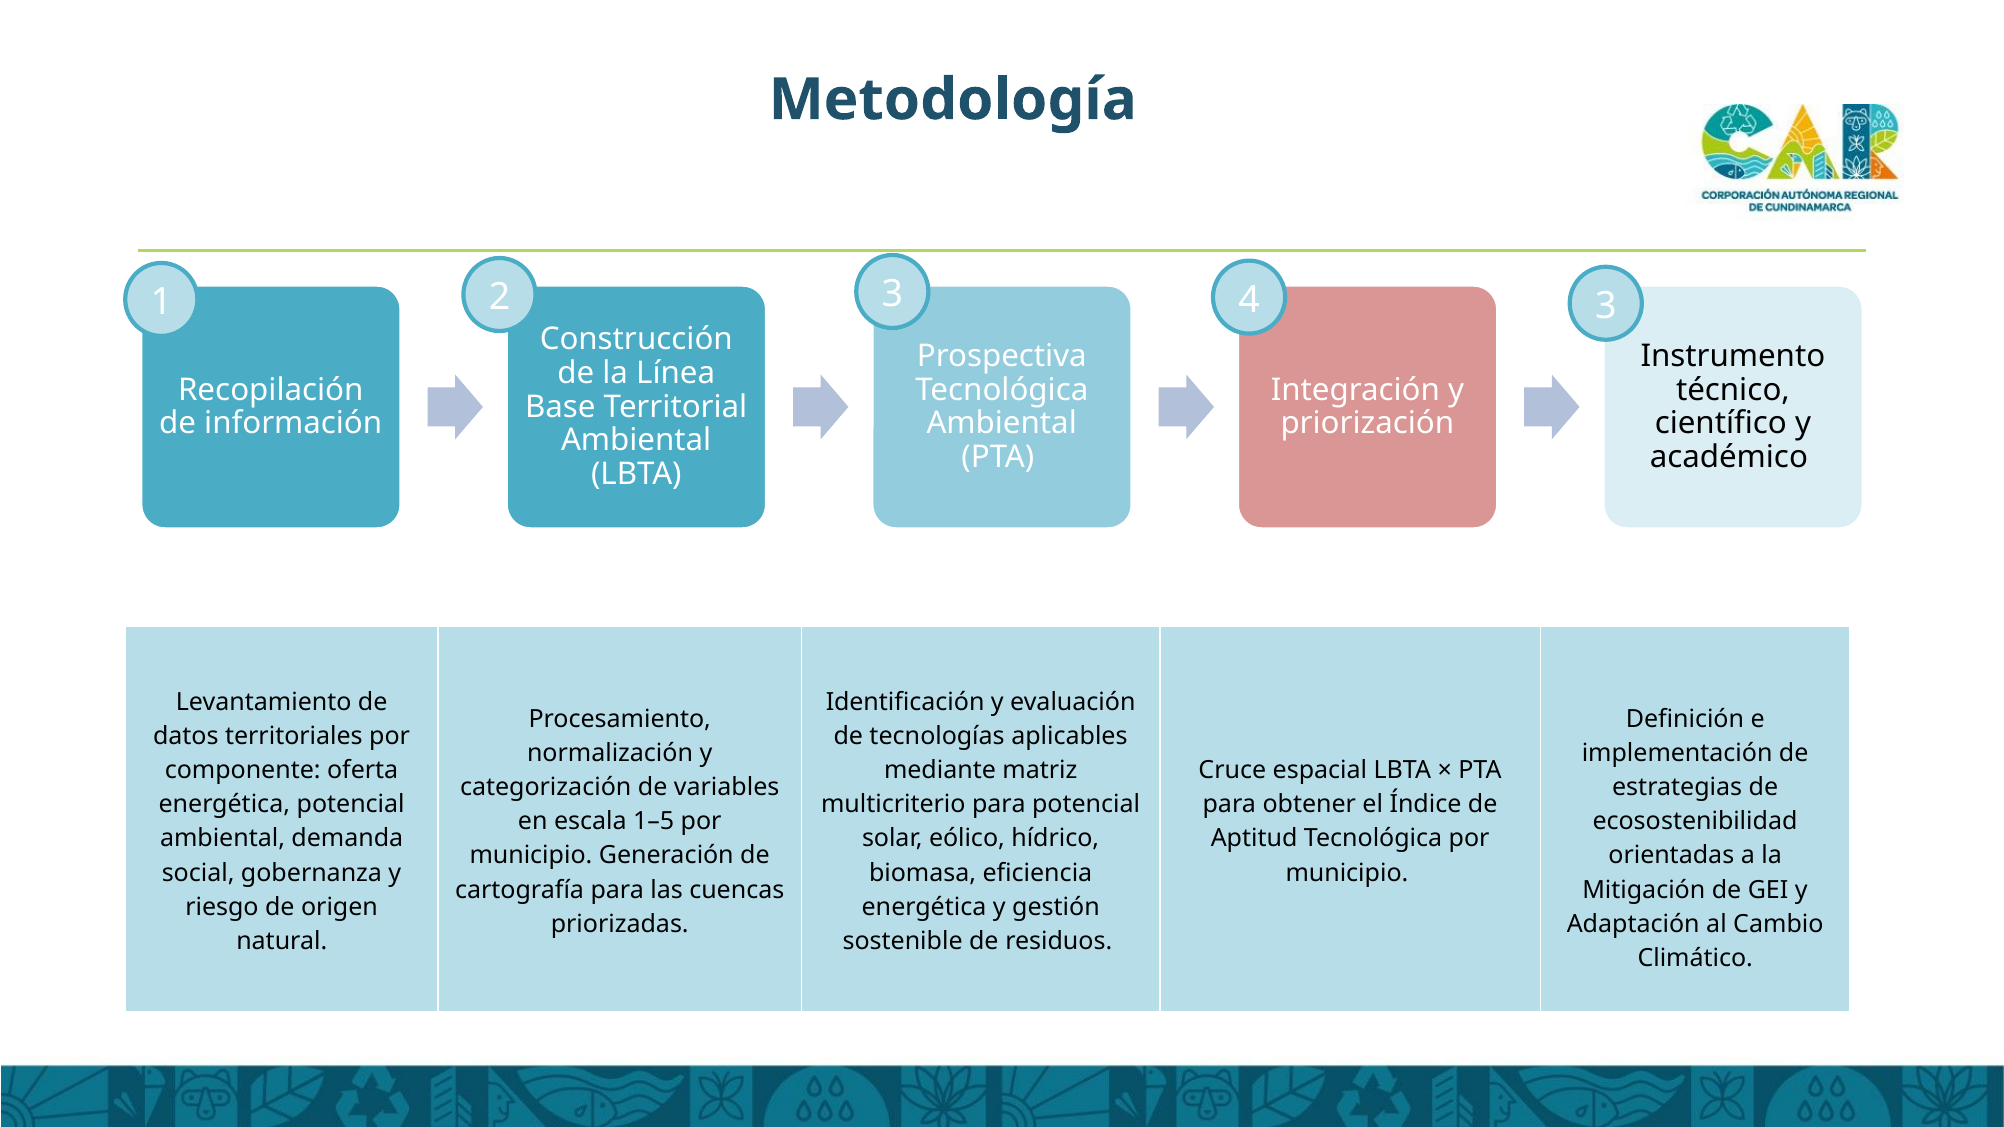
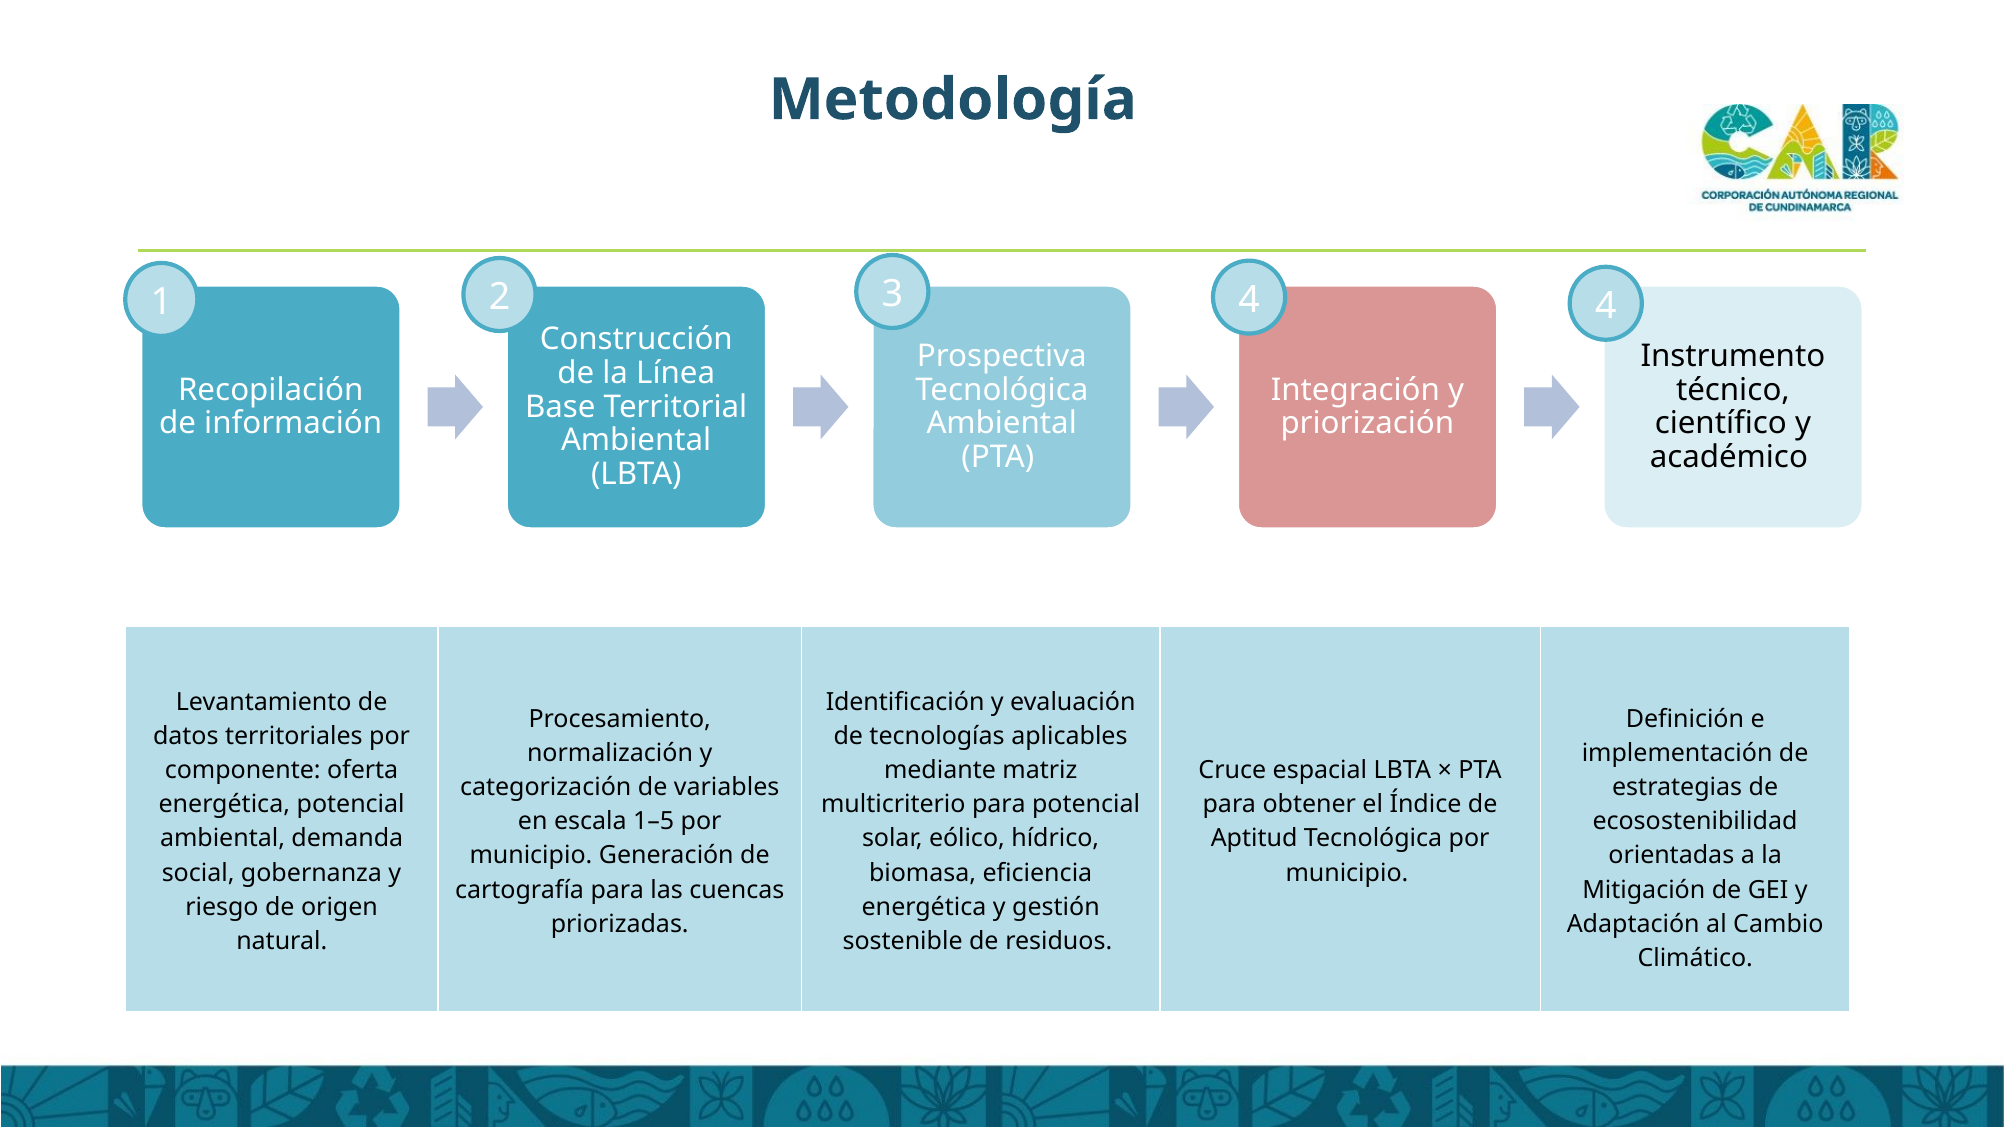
4 3: 3 -> 4
